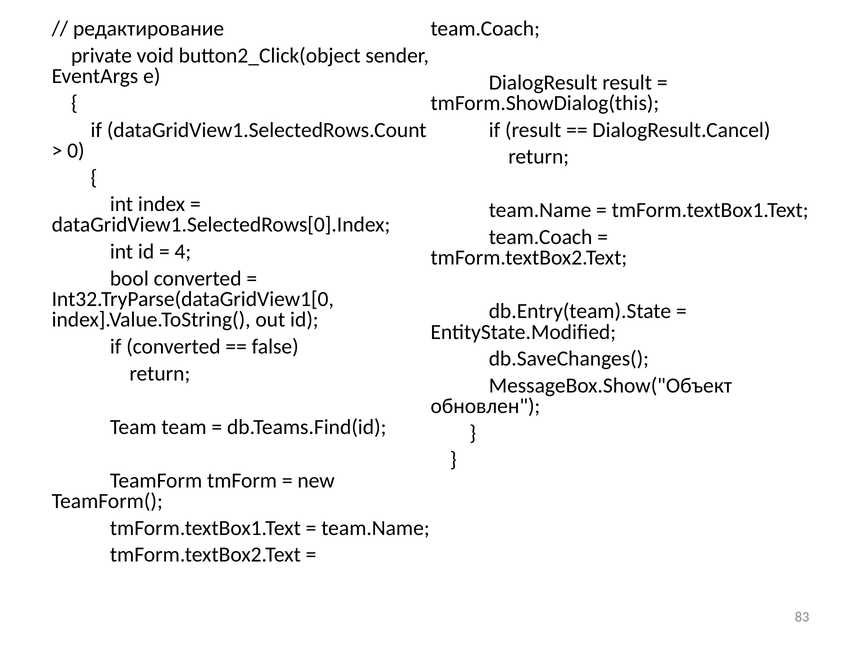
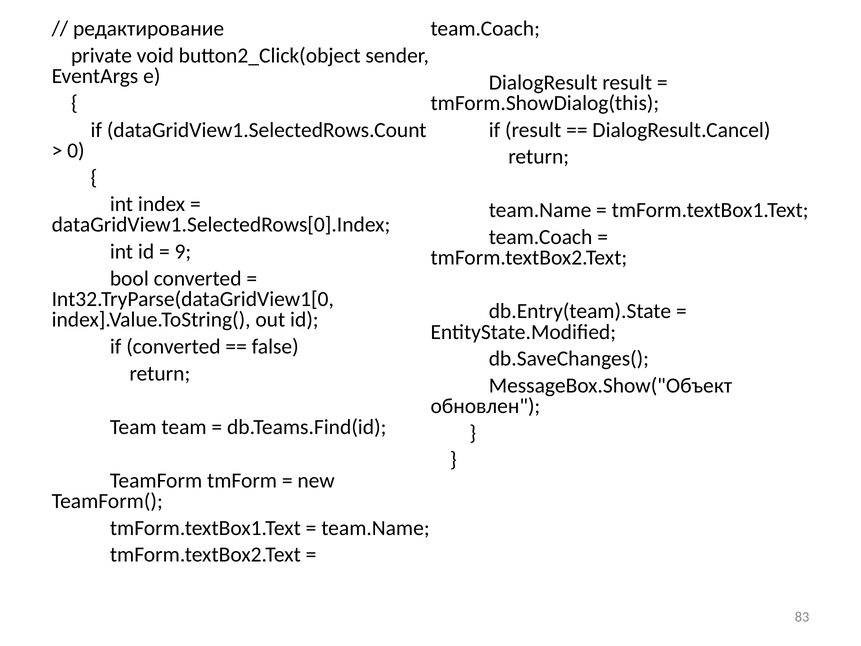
4: 4 -> 9
